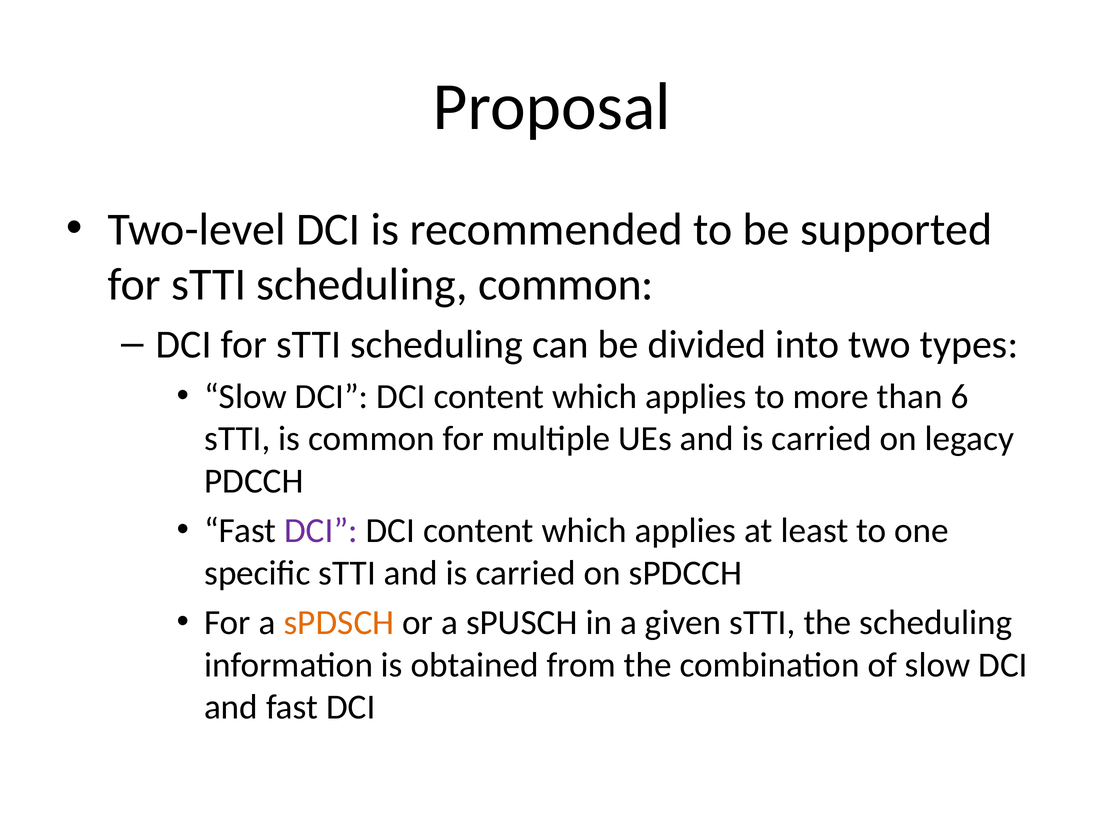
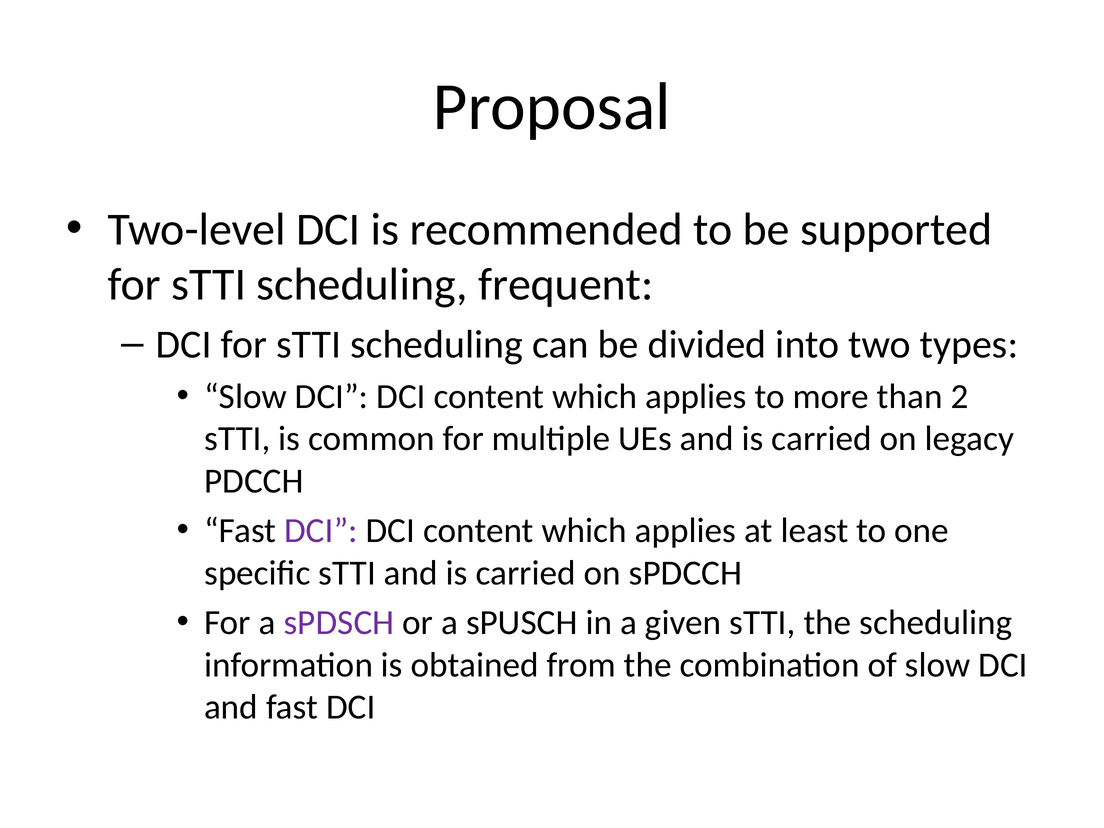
scheduling common: common -> frequent
6: 6 -> 2
sPDSCH colour: orange -> purple
